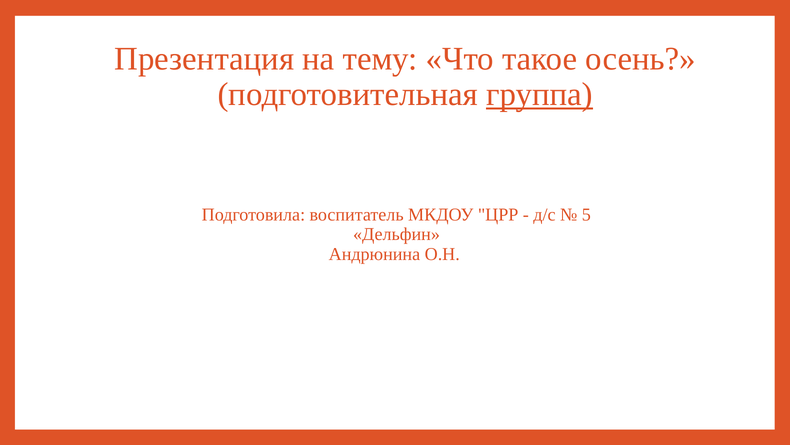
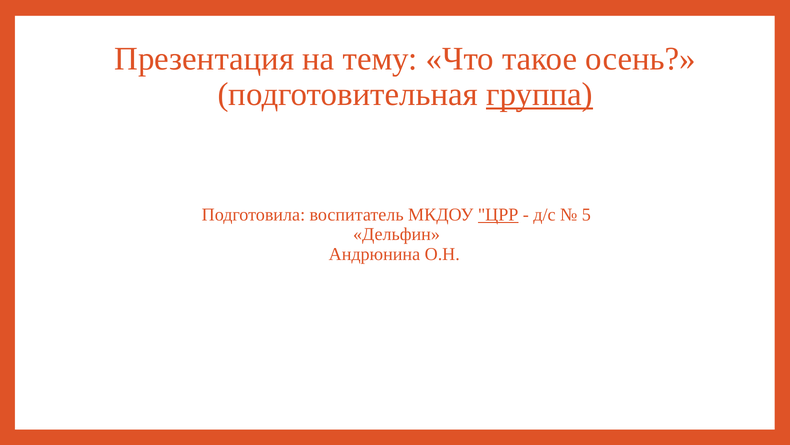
ЦРР underline: none -> present
